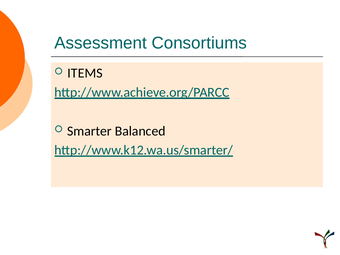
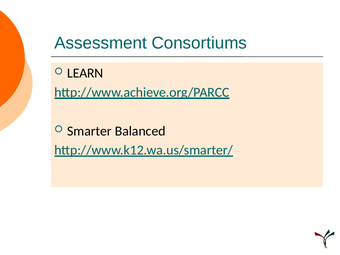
ITEMS: ITEMS -> LEARN
